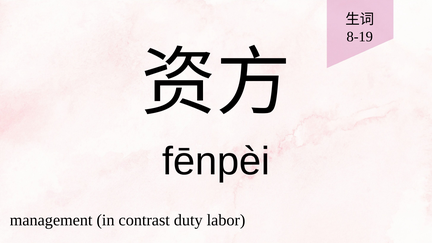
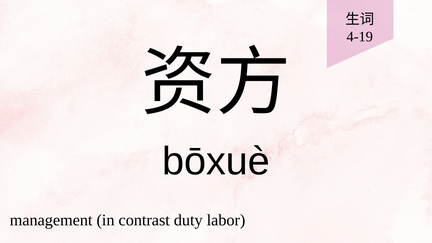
8-19: 8-19 -> 4-19
fēnpèi: fēnpèi -> bōxuè
